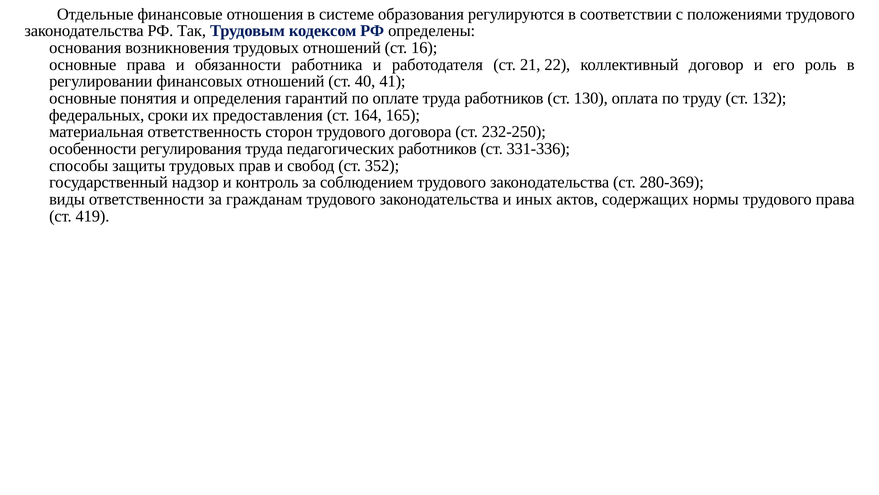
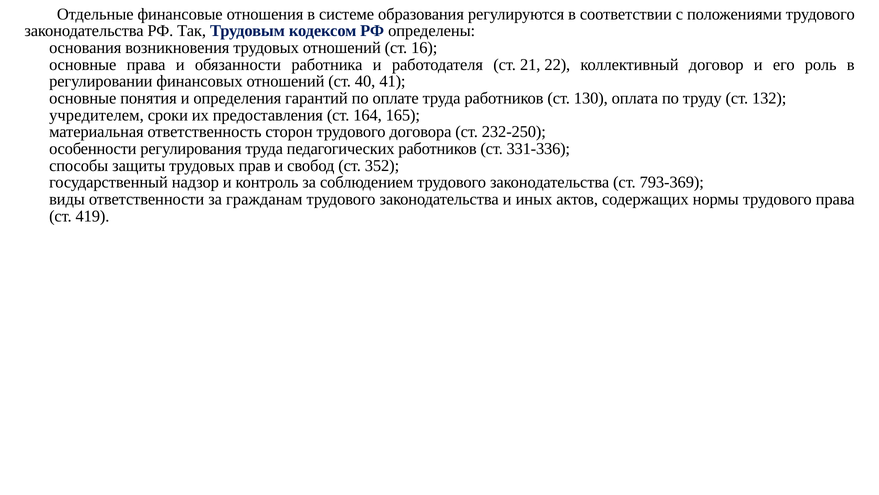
федеральных: федеральных -> учредителем
280-369: 280-369 -> 793-369
